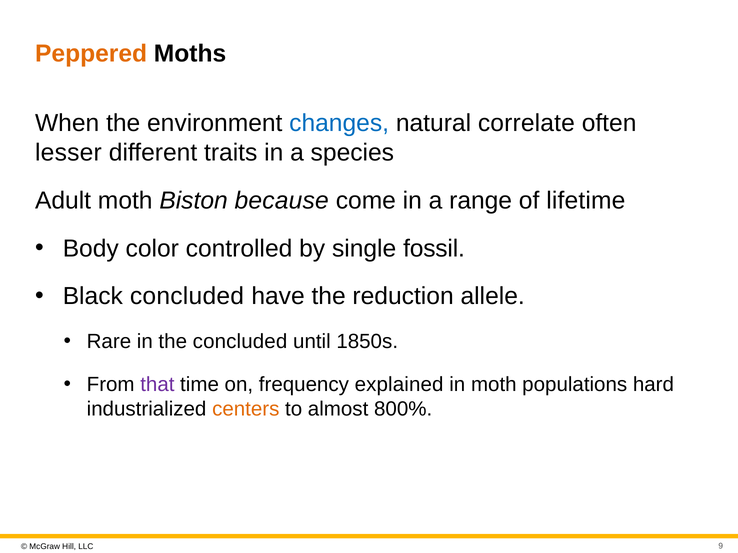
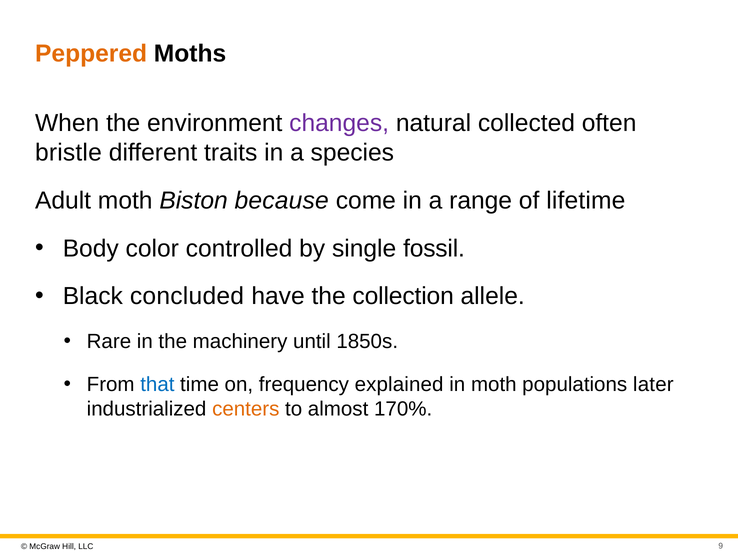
changes colour: blue -> purple
correlate: correlate -> collected
lesser: lesser -> bristle
reduction: reduction -> collection
the concluded: concluded -> machinery
that colour: purple -> blue
hard: hard -> later
800%: 800% -> 170%
